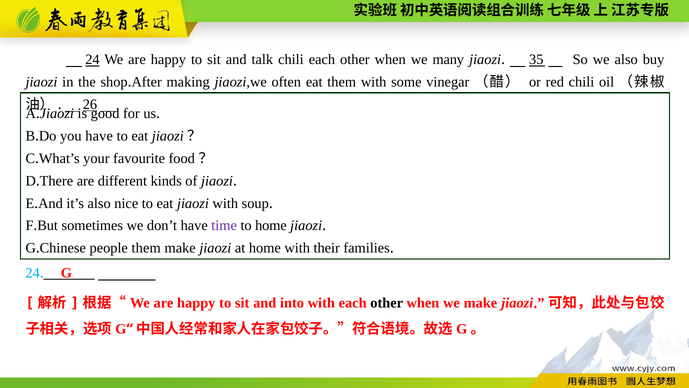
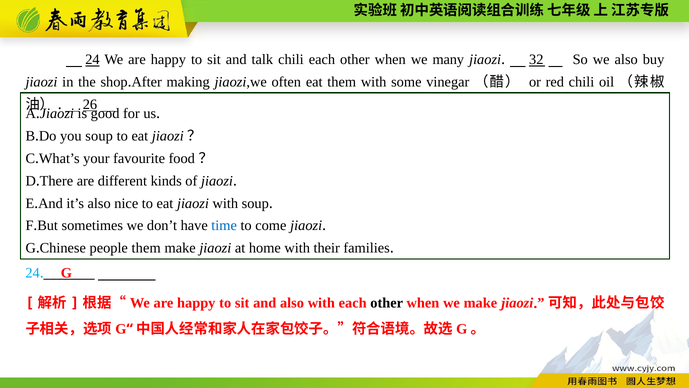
35: 35 -> 32
you have: have -> soup
time colour: purple -> blue
to home: home -> come
and into: into -> also
